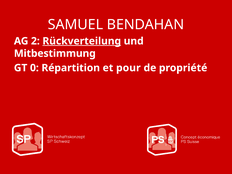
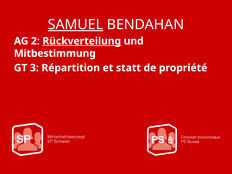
SAMUEL underline: none -> present
0: 0 -> 3
pour: pour -> statt
